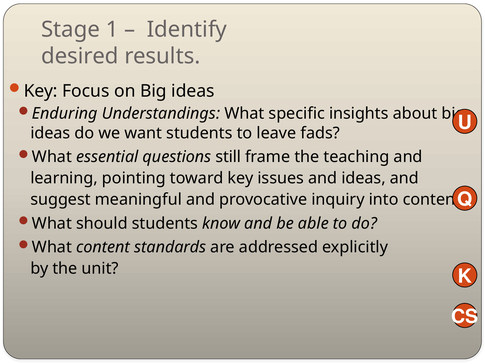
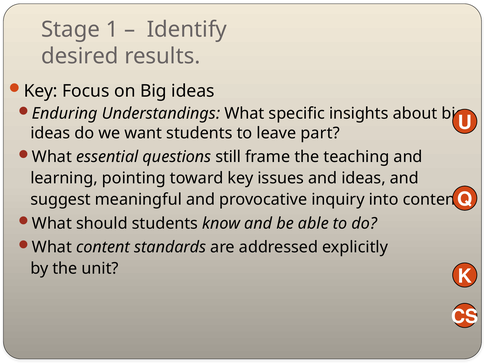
fads: fads -> part
